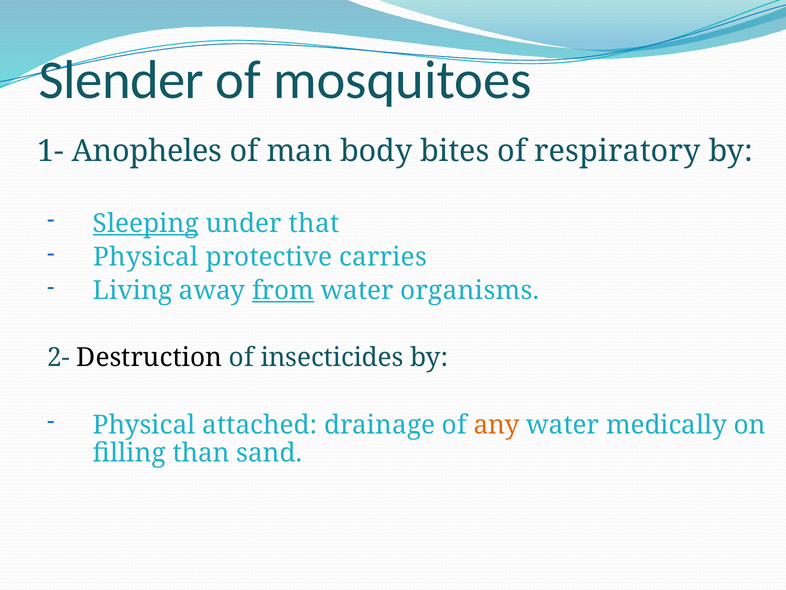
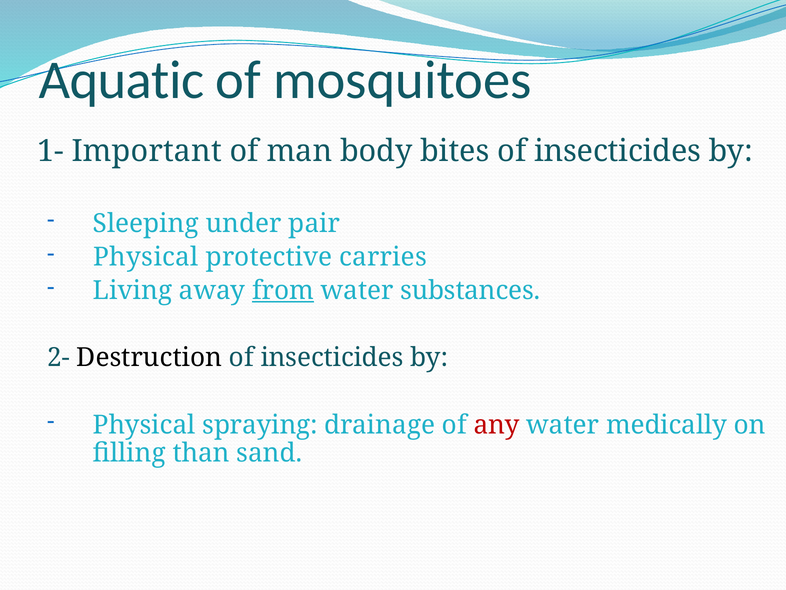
Slender: Slender -> Aquatic
Anopheles: Anopheles -> Important
bites of respiratory: respiratory -> insecticides
Sleeping underline: present -> none
that: that -> pair
organisms: organisms -> substances
attached: attached -> spraying
any colour: orange -> red
